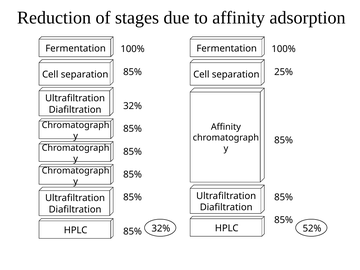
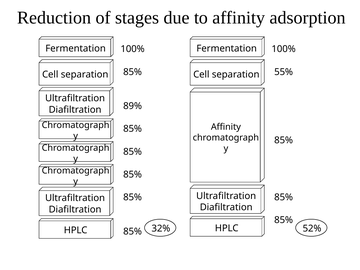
25%: 25% -> 55%
32% at (133, 106): 32% -> 89%
